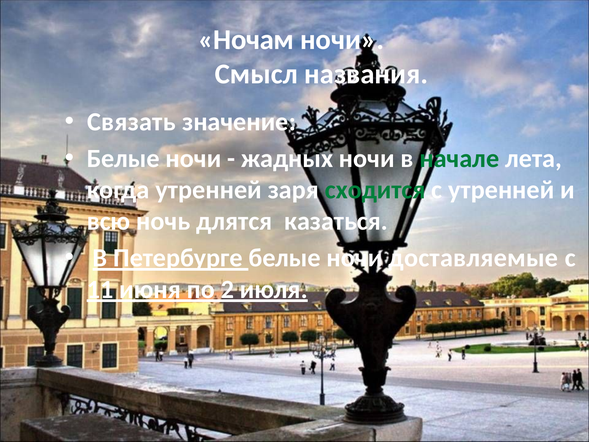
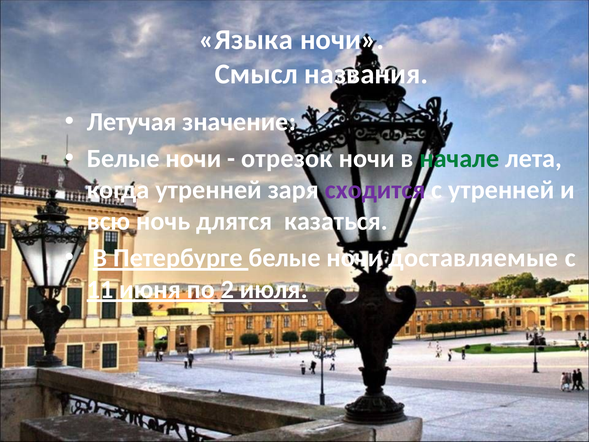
Ночам: Ночам -> Языка
Связать: Связать -> Летучая
жадных: жадных -> отрезок
сходится colour: green -> purple
